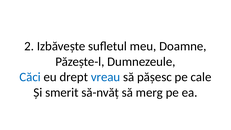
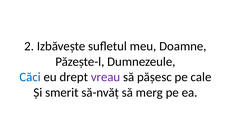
vreau colour: blue -> purple
